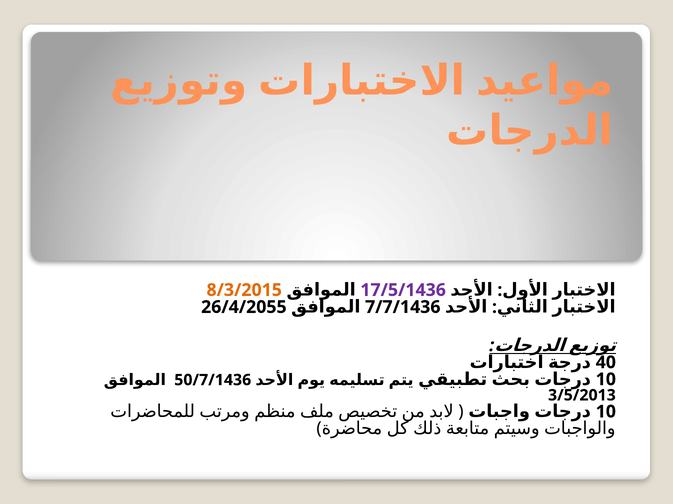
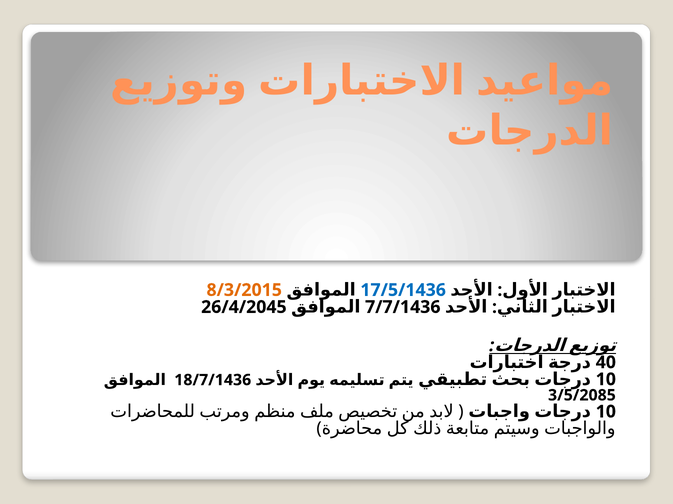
17/5/1436 colour: purple -> blue
26/4/2055: 26/4/2055 -> 26/4/2045
50/7/1436: 50/7/1436 -> 18/7/1436
3/5/2013: 3/5/2013 -> 3/5/2085
